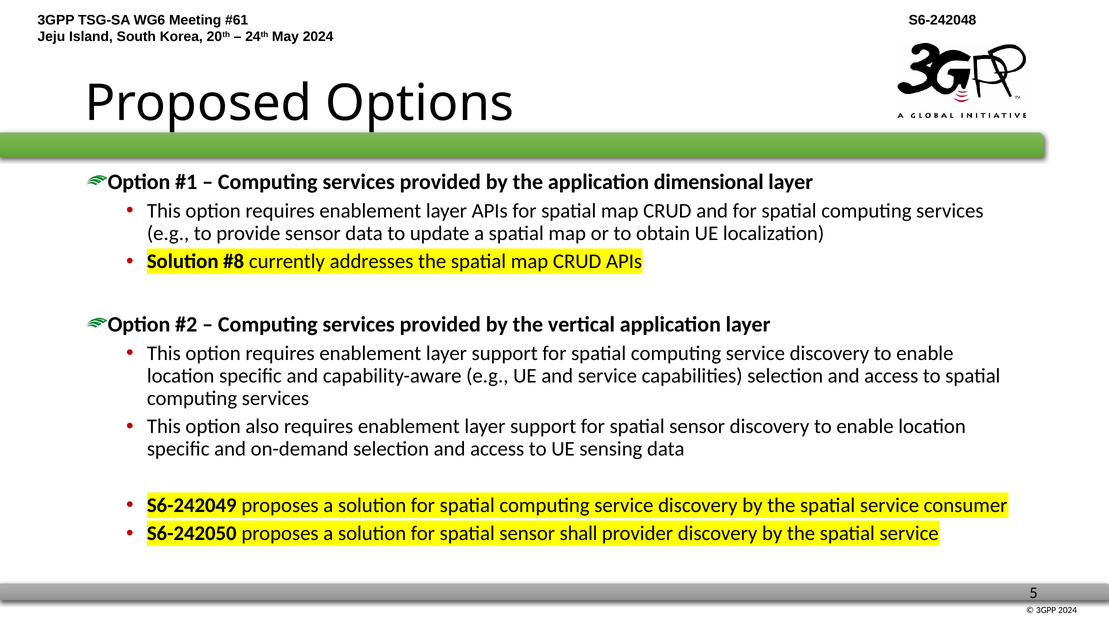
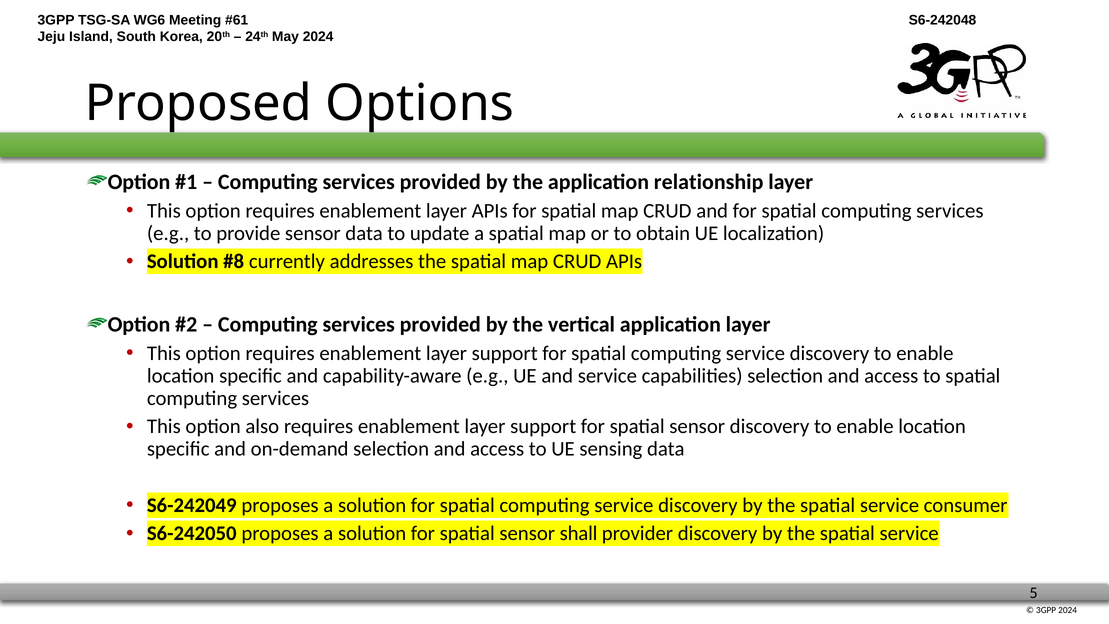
dimensional: dimensional -> relationship
